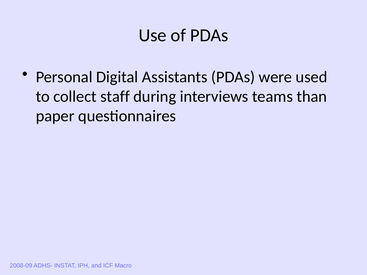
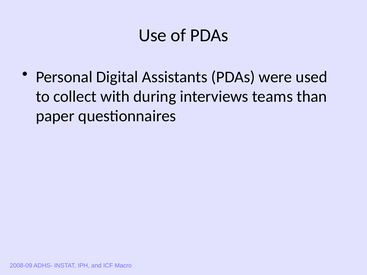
staff: staff -> with
